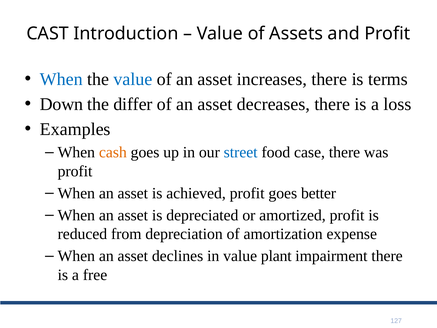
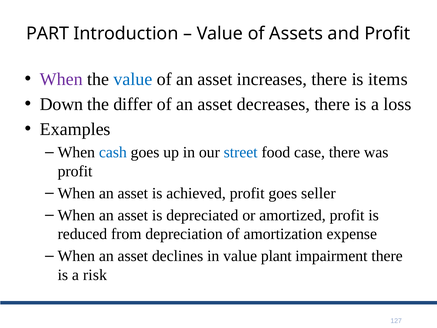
CAST: CAST -> PART
When at (61, 79) colour: blue -> purple
terms: terms -> items
cash colour: orange -> blue
better: better -> seller
free: free -> risk
